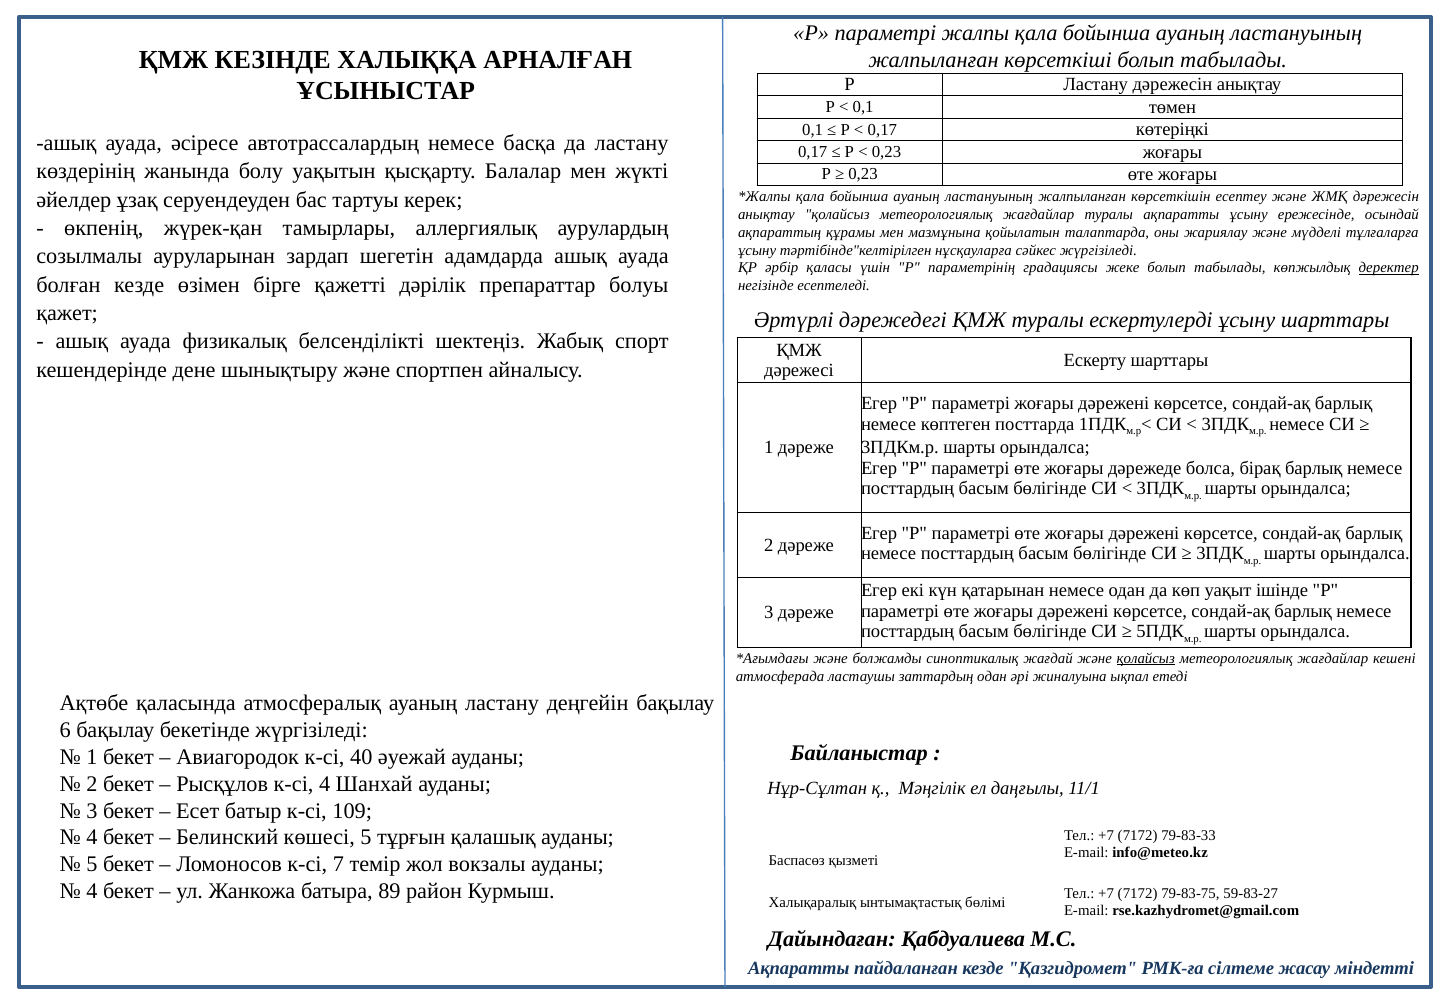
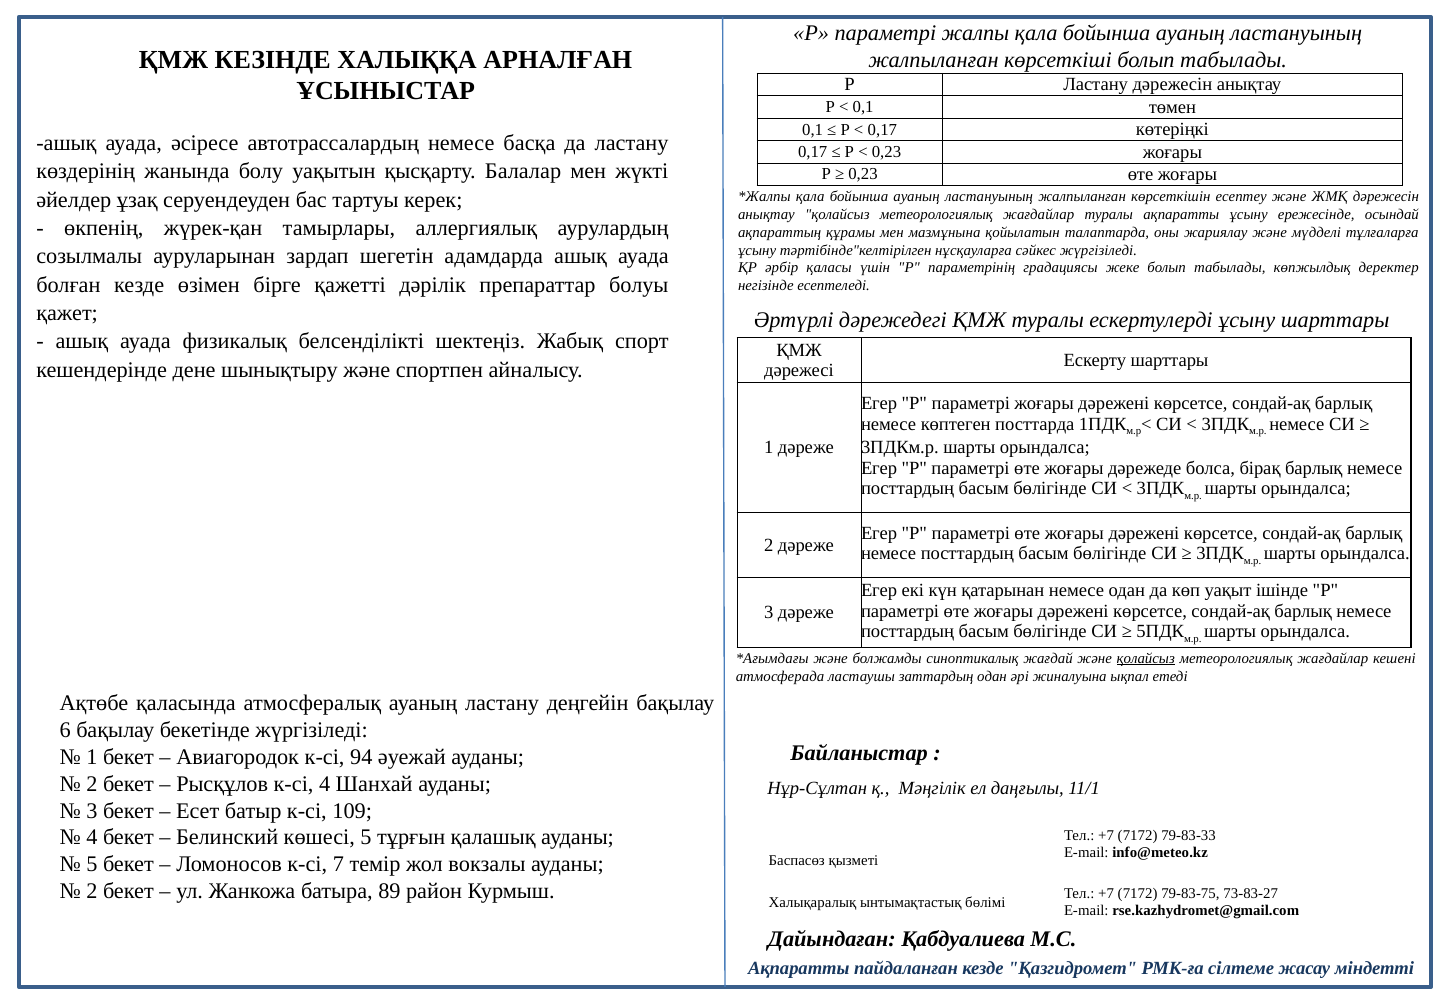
деректер underline: present -> none
40: 40 -> 94
4 at (92, 891): 4 -> 2
59-83-27: 59-83-27 -> 73-83-27
